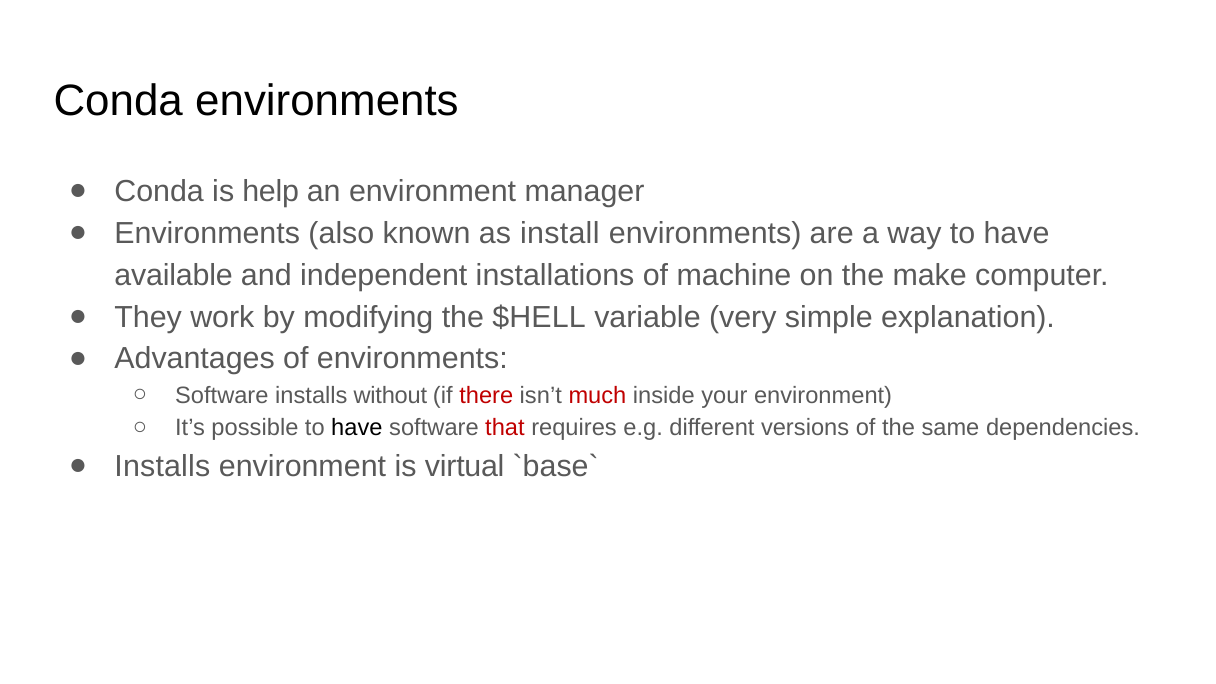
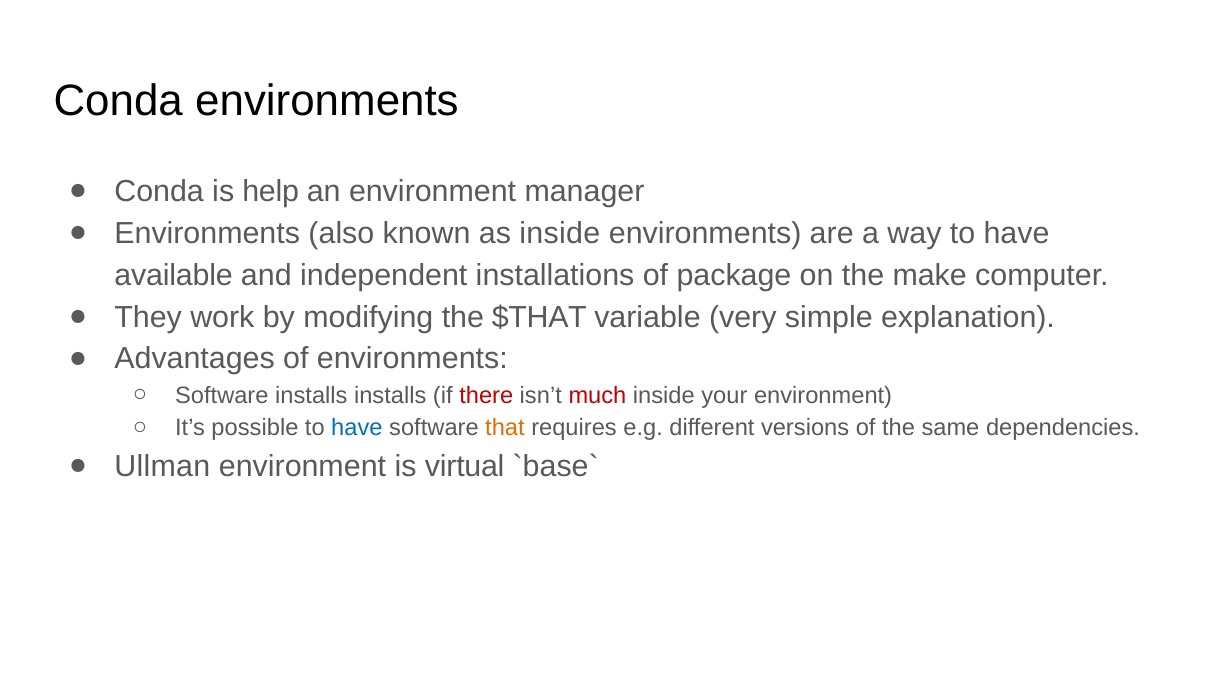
as install: install -> inside
machine: machine -> package
$HELL: $HELL -> $THAT
installs without: without -> installs
have at (357, 428) colour: black -> blue
that colour: red -> orange
Installs at (162, 466): Installs -> Ullman
